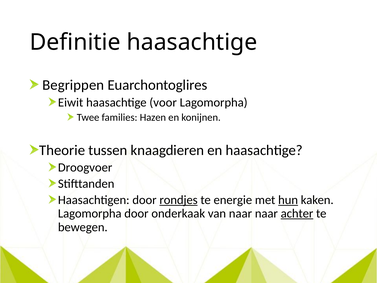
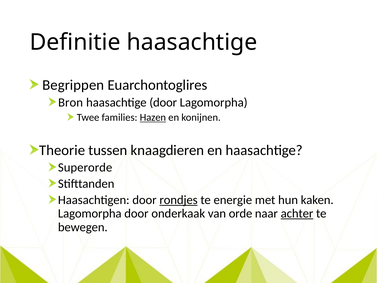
Eiwit: Eiwit -> Bron
haasachtige voor: voor -> door
Hazen underline: none -> present
Droogvoer: Droogvoer -> Superorde
hun underline: present -> none
van naar: naar -> orde
